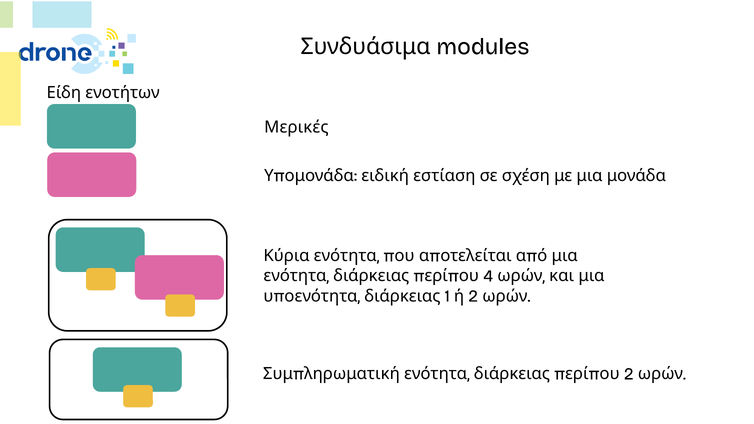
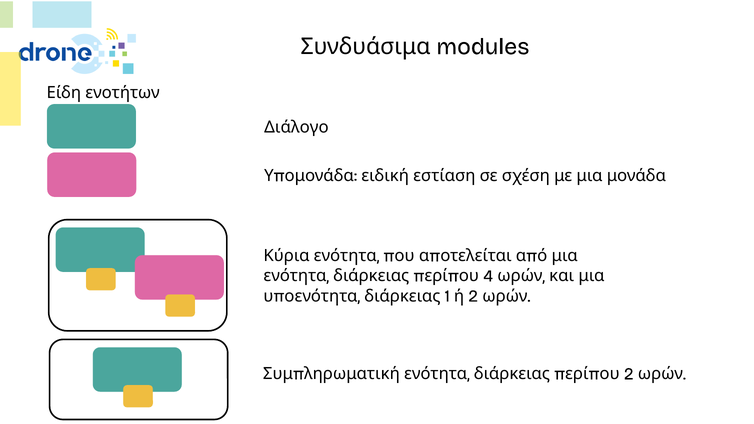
Μερικές: Μερικές -> Διάλογο
